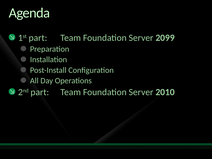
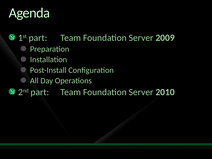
2099: 2099 -> 2009
